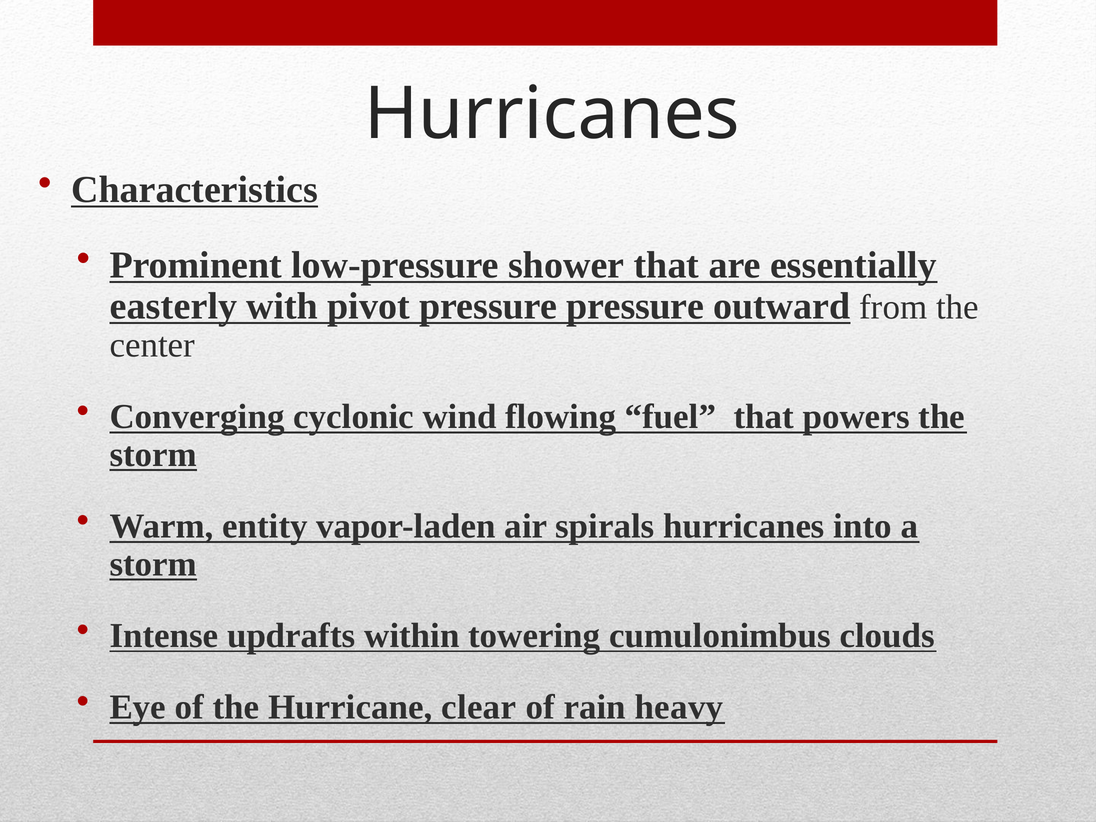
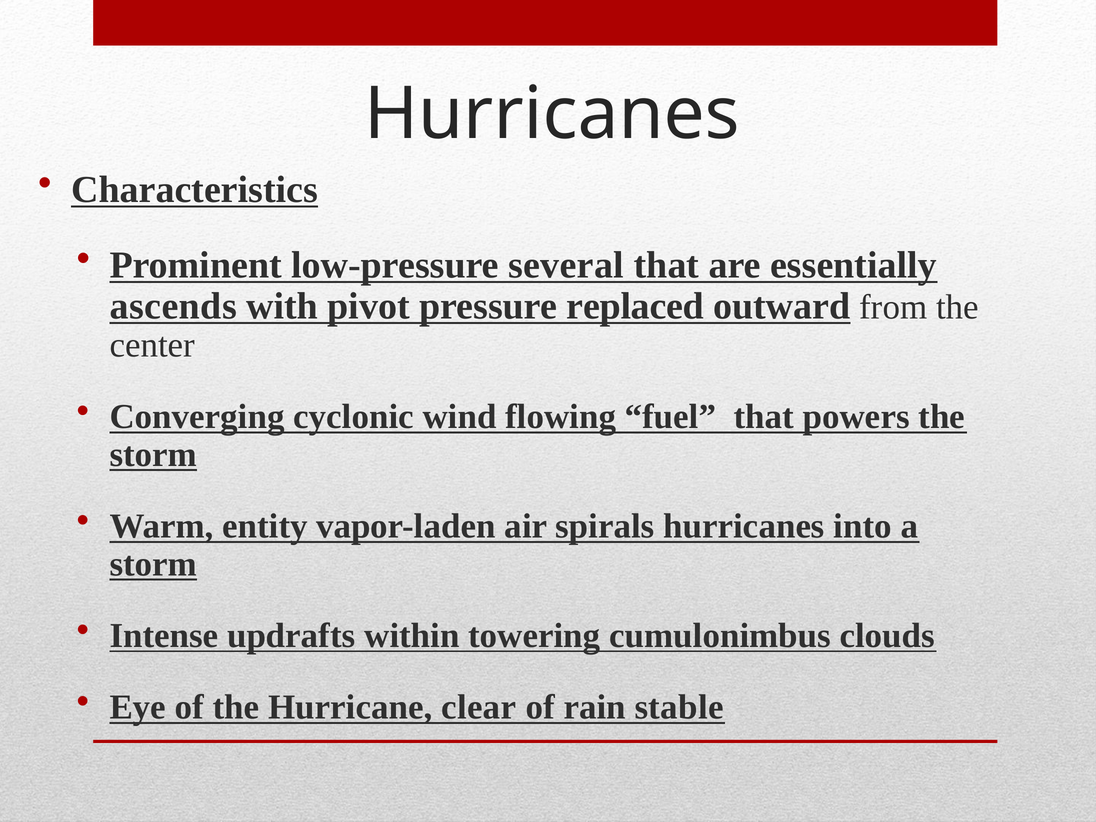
shower: shower -> several
easterly: easterly -> ascends
pressure pressure: pressure -> replaced
heavy: heavy -> stable
